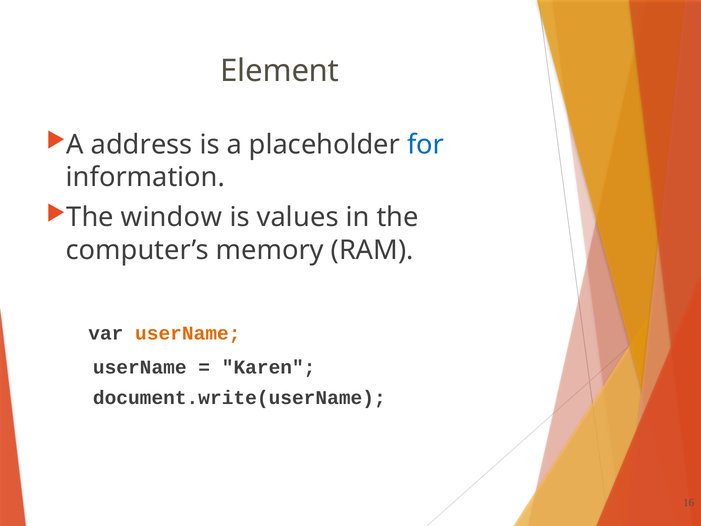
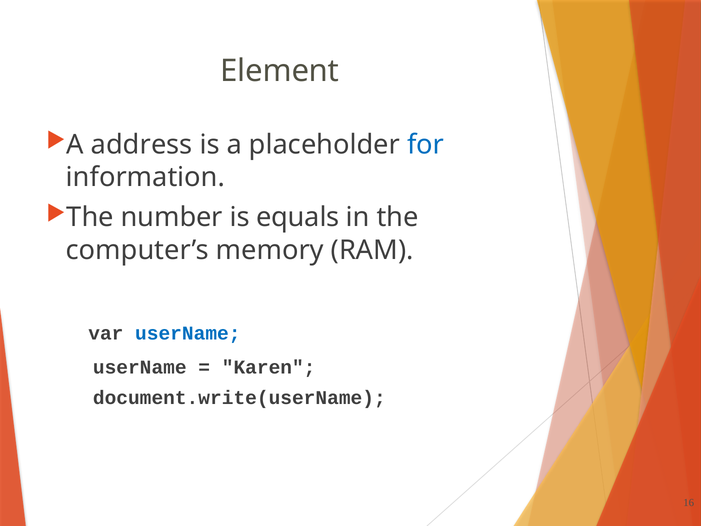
window: window -> number
values: values -> equals
userName at (188, 333) colour: orange -> blue
